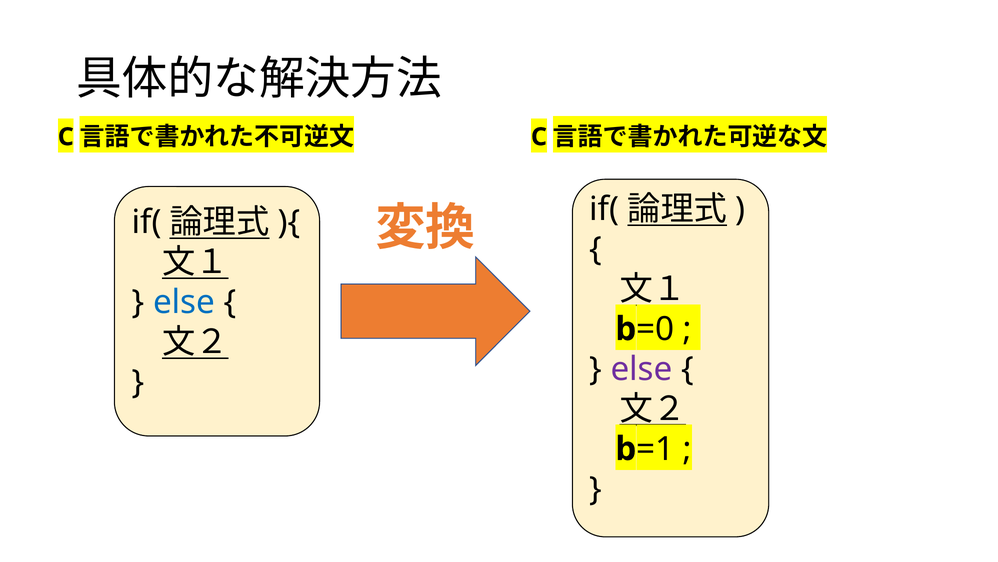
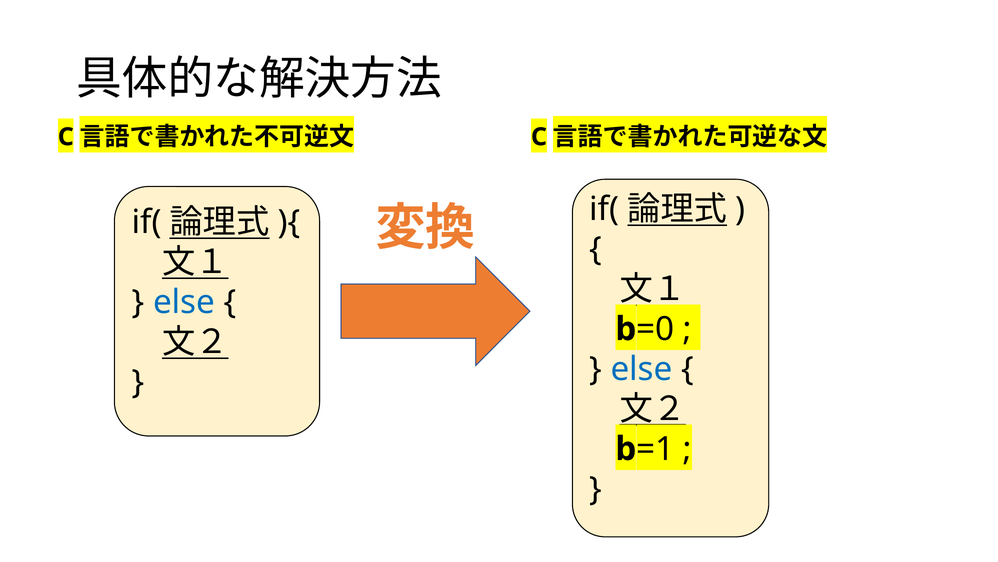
else at (642, 369) colour: purple -> blue
